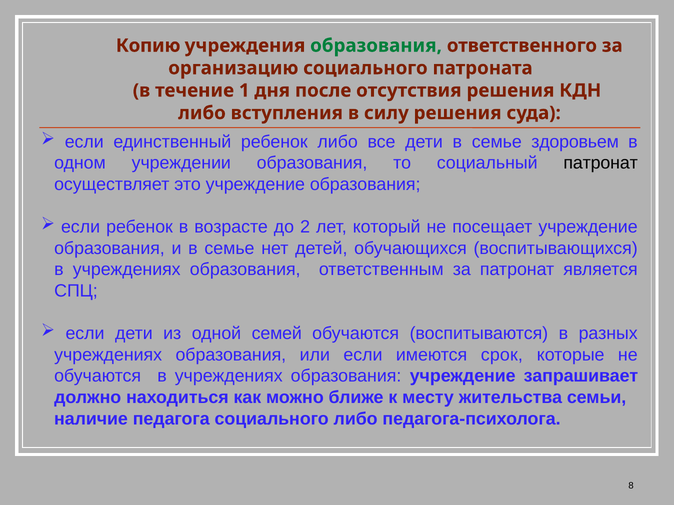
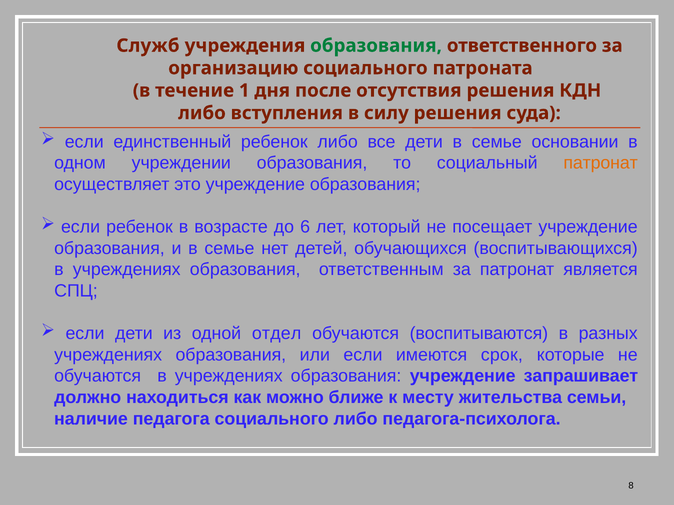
Копию: Копию -> Служб
здоровьем: здоровьем -> основании
патронат at (601, 163) colour: black -> orange
2: 2 -> 6
семей: семей -> отдел
